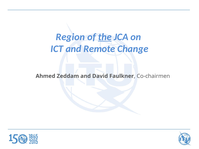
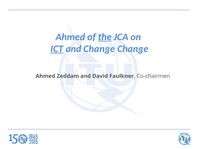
Region at (70, 37): Region -> Ahmed
ICT underline: none -> present
and Remote: Remote -> Change
